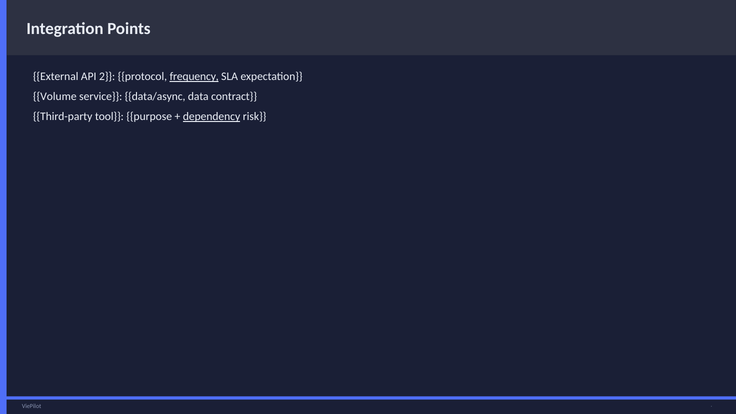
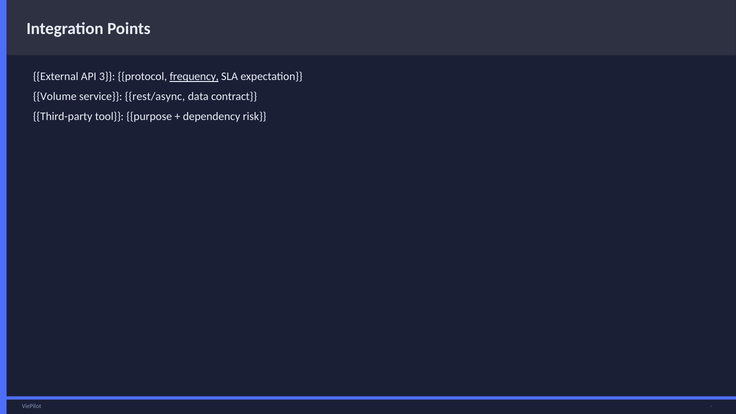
2: 2 -> 3
data/async: data/async -> rest/async
dependency underline: present -> none
